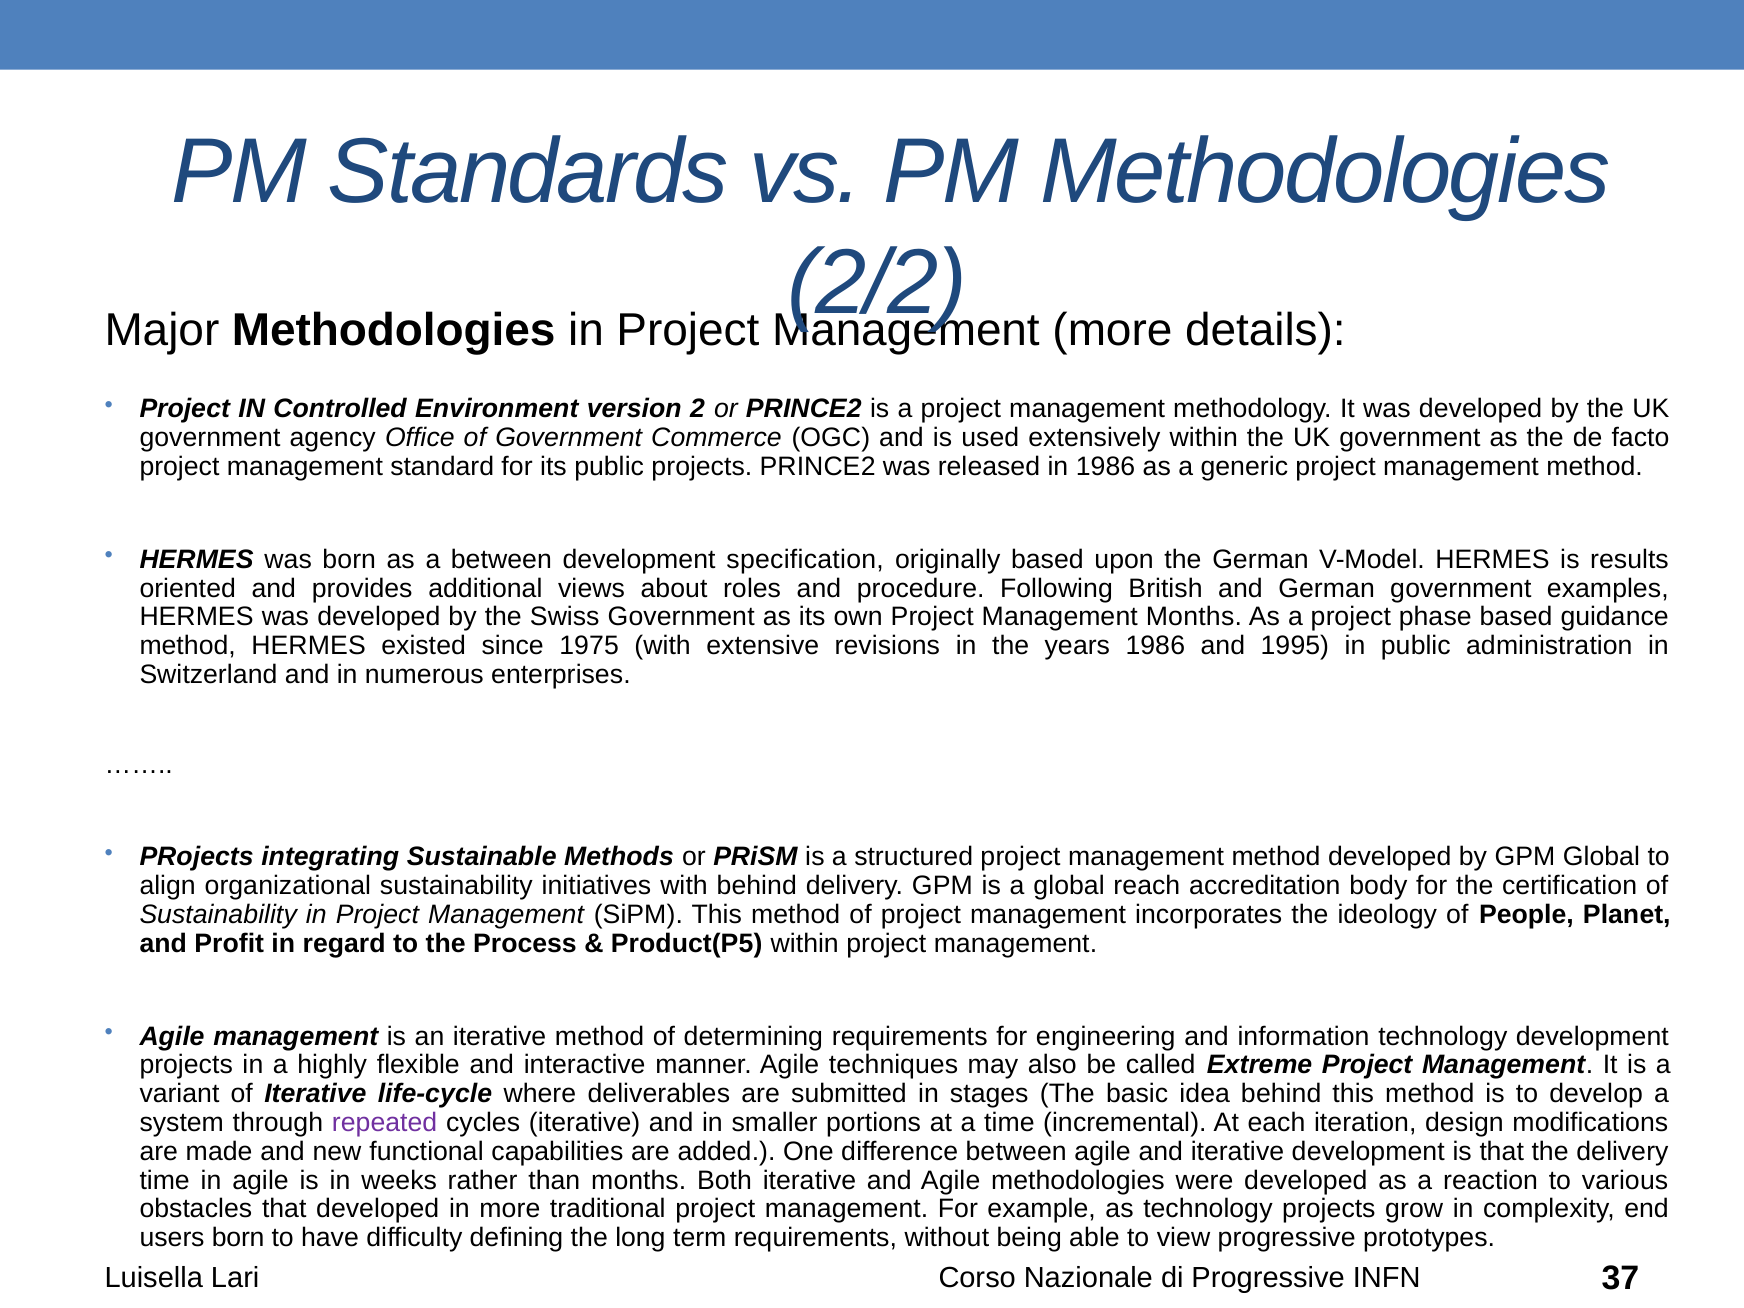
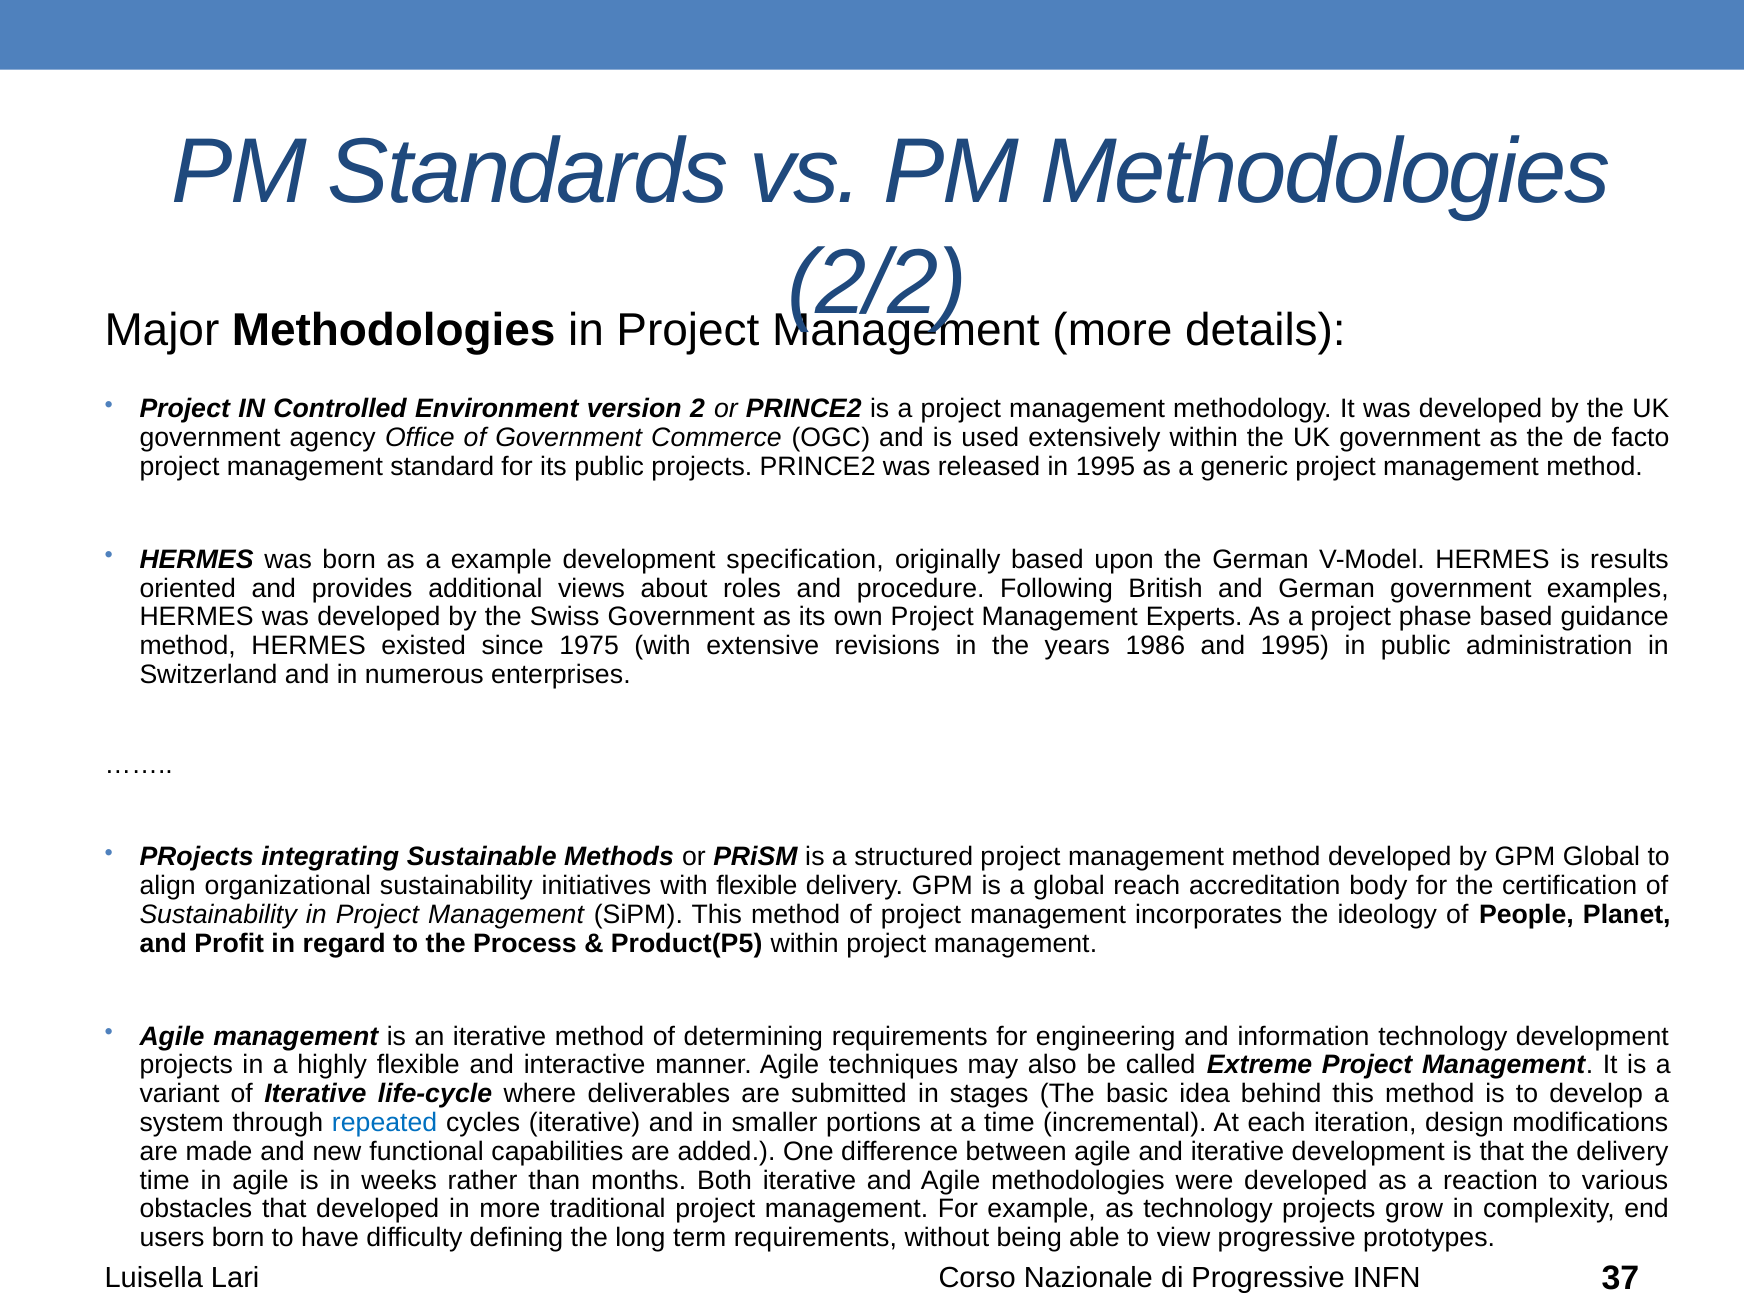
in 1986: 1986 -> 1995
a between: between -> example
Management Months: Months -> Experts
with behind: behind -> flexible
repeated colour: purple -> blue
